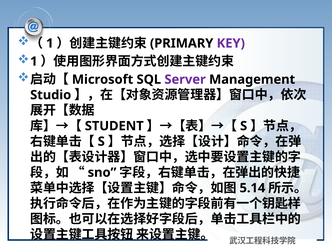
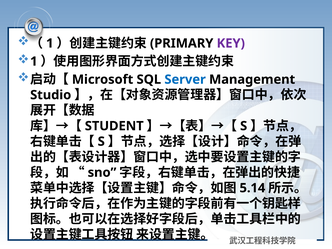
Server colour: purple -> blue
